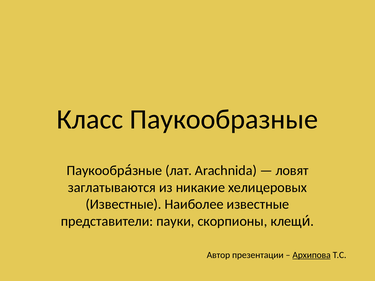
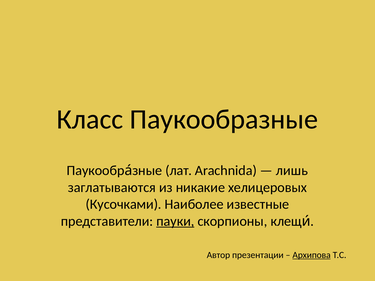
ловят: ловят -> лишь
Известные at (124, 204): Известные -> Кусочками
пауки underline: none -> present
